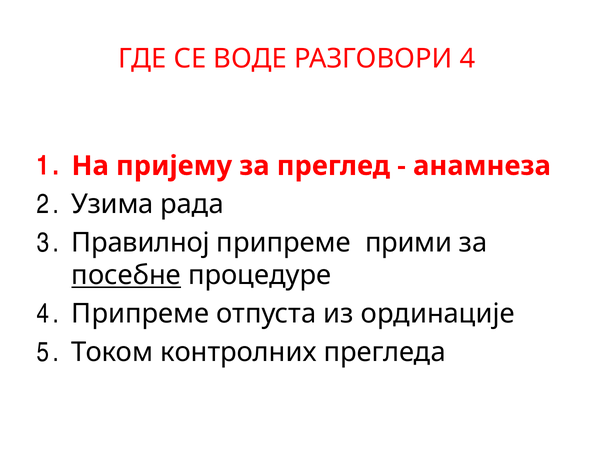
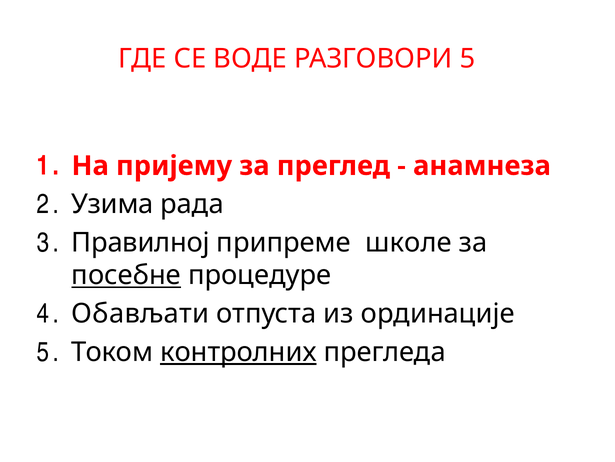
РАЗГОВОРИ 4: 4 -> 5
прими: прими -> школе
Припреме at (140, 313): Припреме -> Обављати
контролних underline: none -> present
